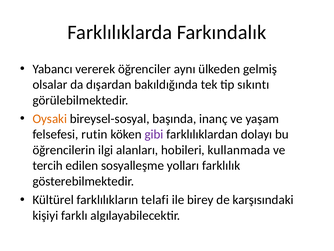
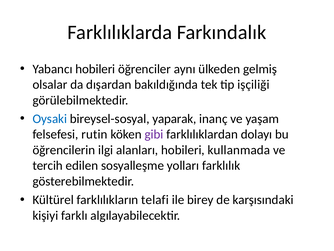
Yabancı vererek: vererek -> hobileri
sıkıntı: sıkıntı -> işçiliği
Oysaki colour: orange -> blue
başında: başında -> yaparak
